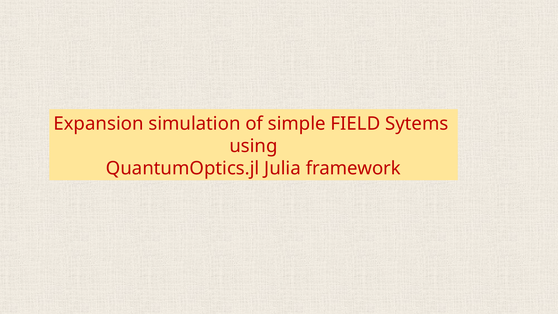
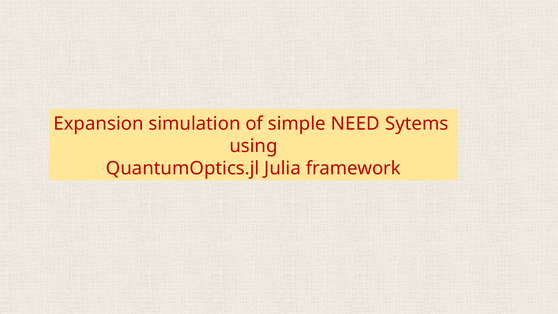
FIELD: FIELD -> NEED
